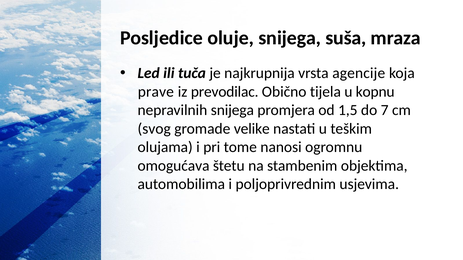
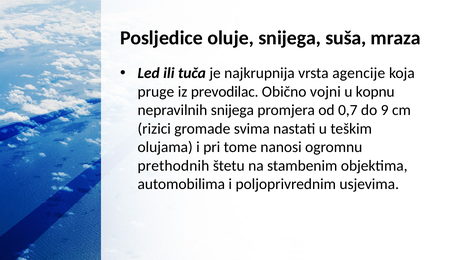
prave: prave -> pruge
tijela: tijela -> vojni
1,5: 1,5 -> 0,7
7: 7 -> 9
svog: svog -> rizici
velike: velike -> svima
omogućava: omogućava -> prethodnih
